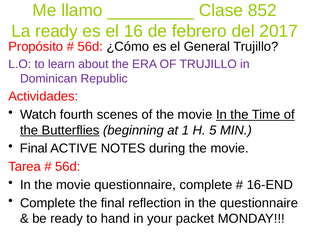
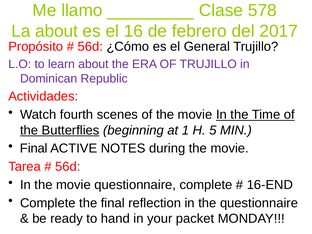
852: 852 -> 578
La ready: ready -> about
